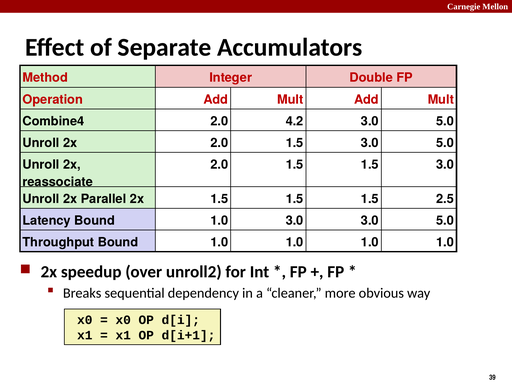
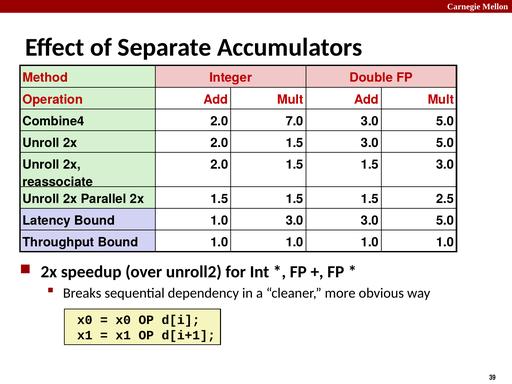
4.2: 4.2 -> 7.0
